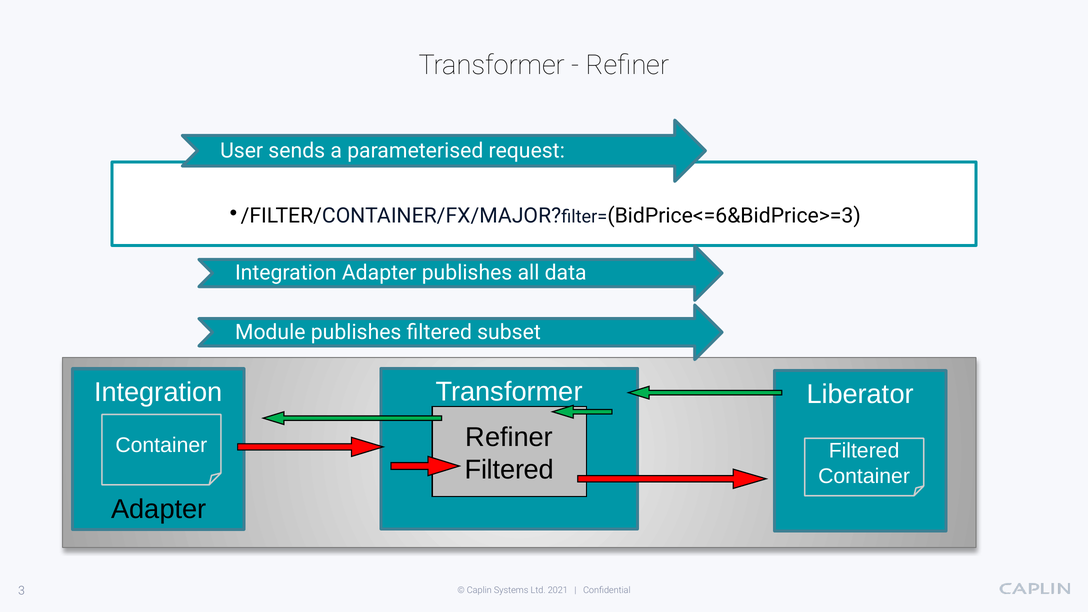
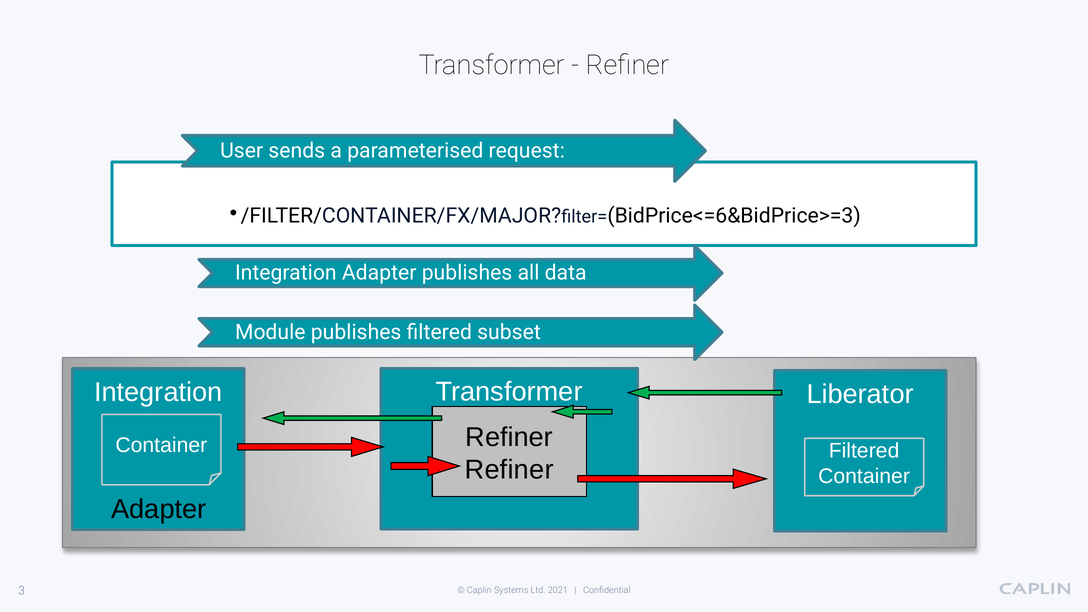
Filtered at (509, 470): Filtered -> Refiner
